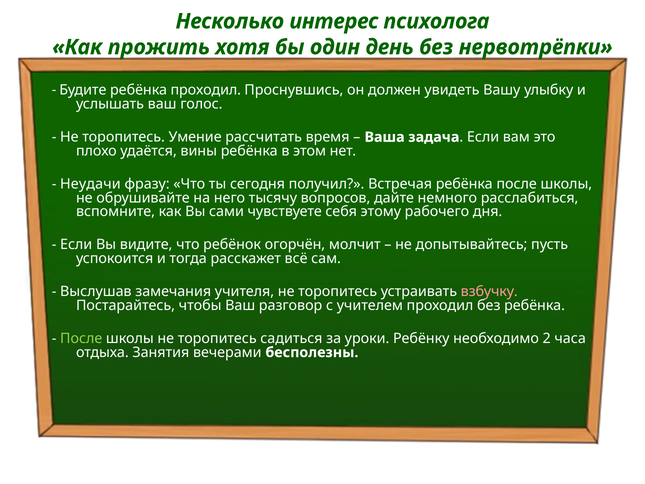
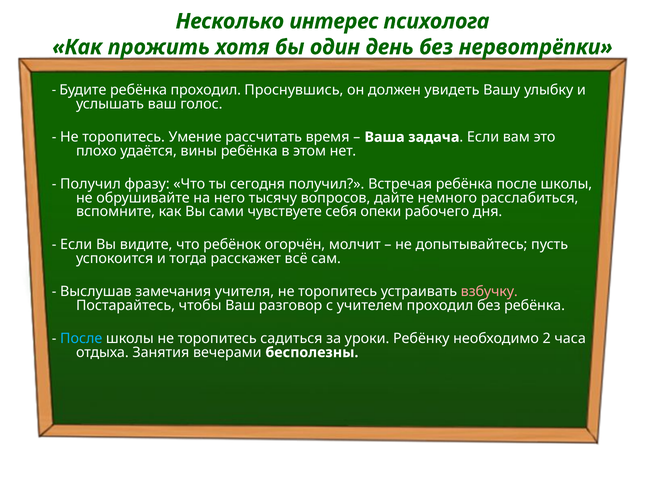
Неудачи at (90, 184): Неудачи -> Получил
этому: этому -> опеки
После at (81, 338) colour: light green -> light blue
